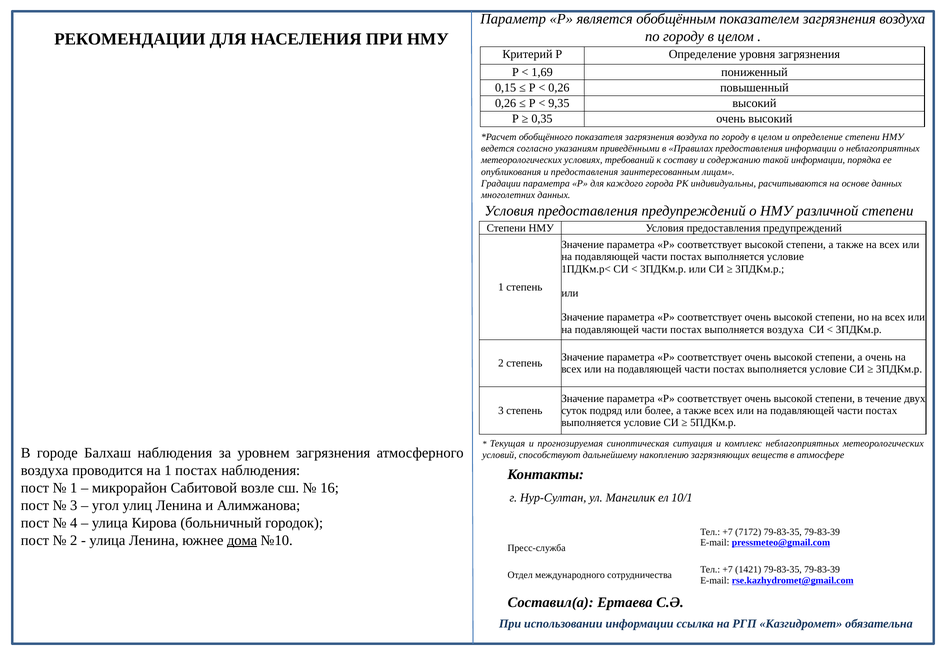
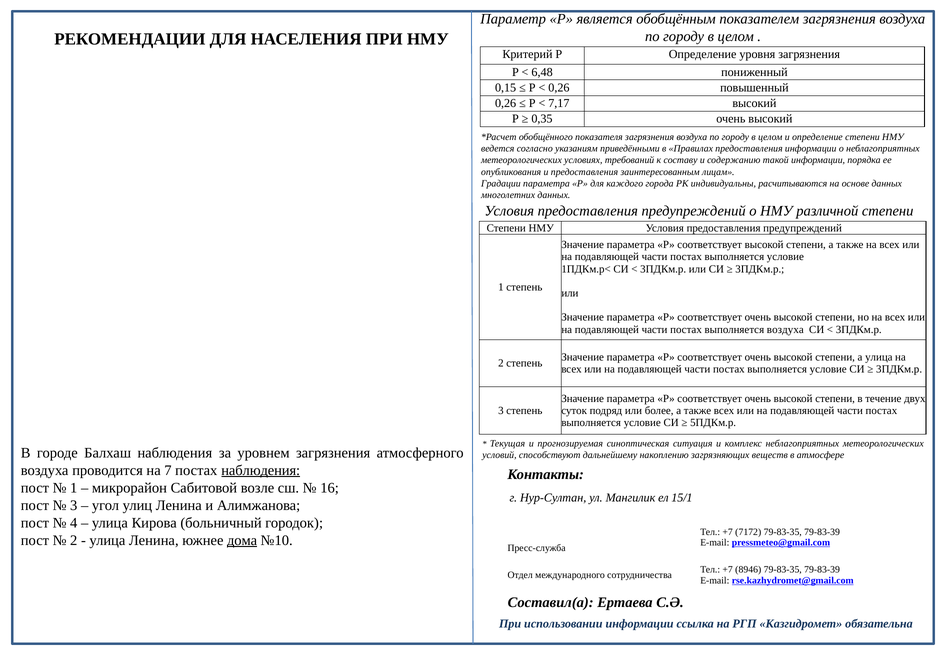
1,69: 1,69 -> 6,48
9,35: 9,35 -> 7,17
а очень: очень -> улица
на 1: 1 -> 7
наблюдения at (261, 470) underline: none -> present
10/1: 10/1 -> 15/1
1421: 1421 -> 8946
